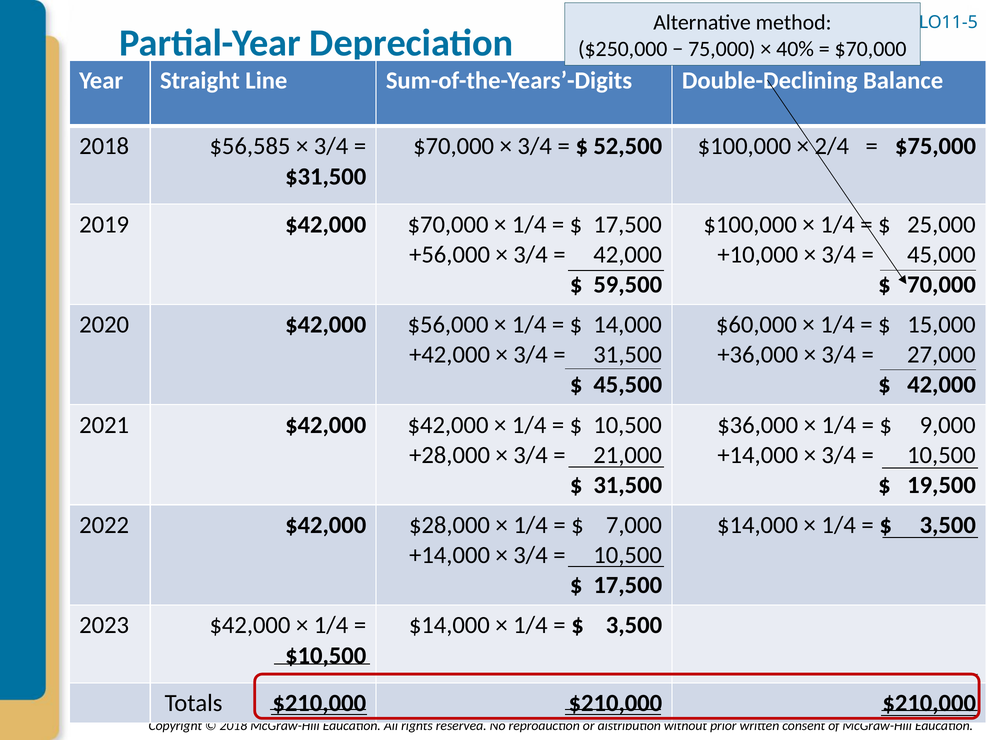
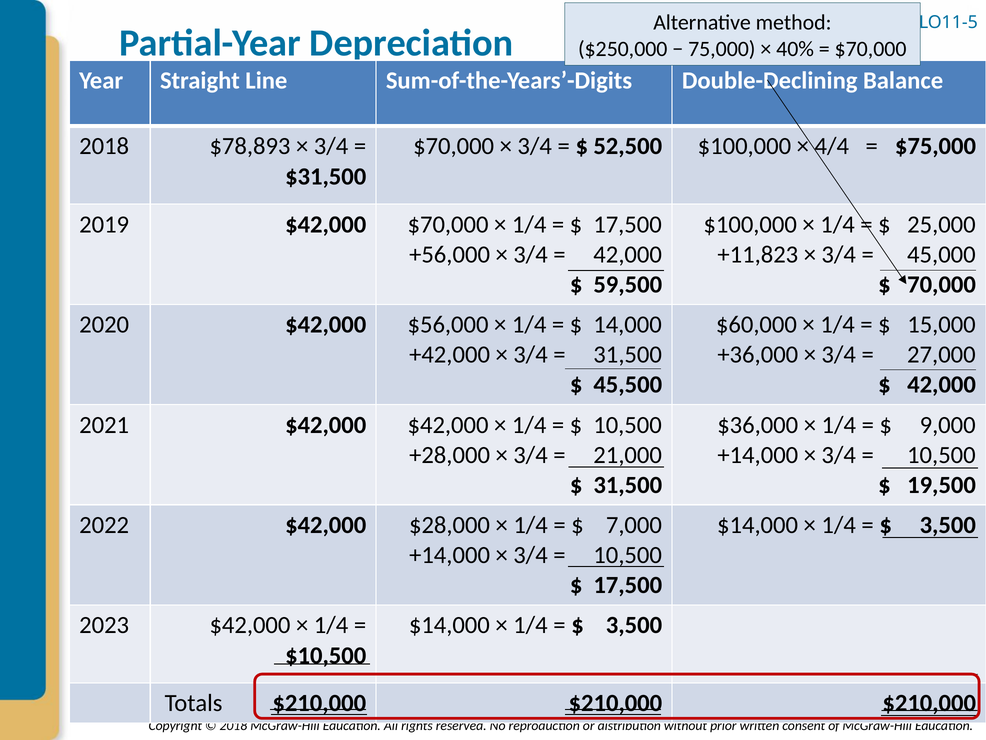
$56,585: $56,585 -> $78,893
2/4: 2/4 -> 4/4
+10,000: +10,000 -> +11,823
